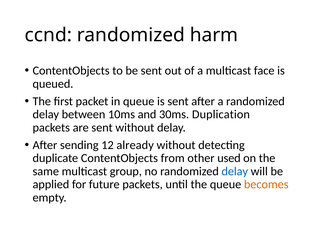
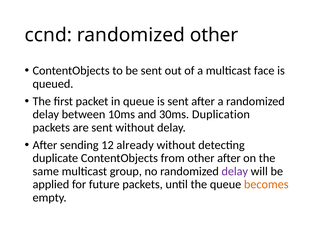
randomized harm: harm -> other
other used: used -> after
delay at (235, 172) colour: blue -> purple
